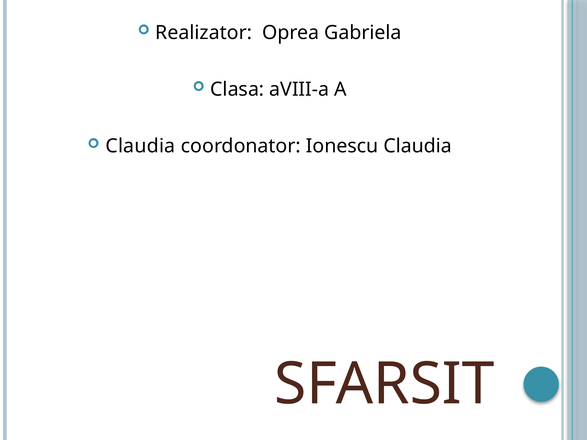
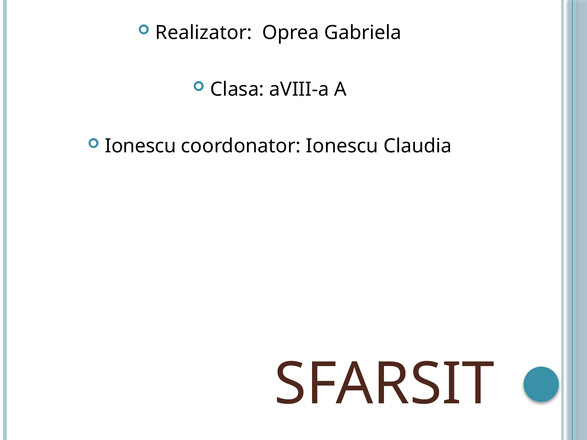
Claudia at (140, 146): Claudia -> Ionescu
